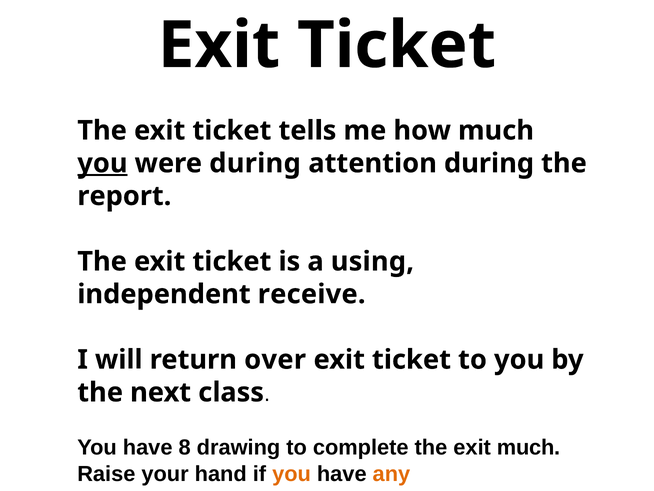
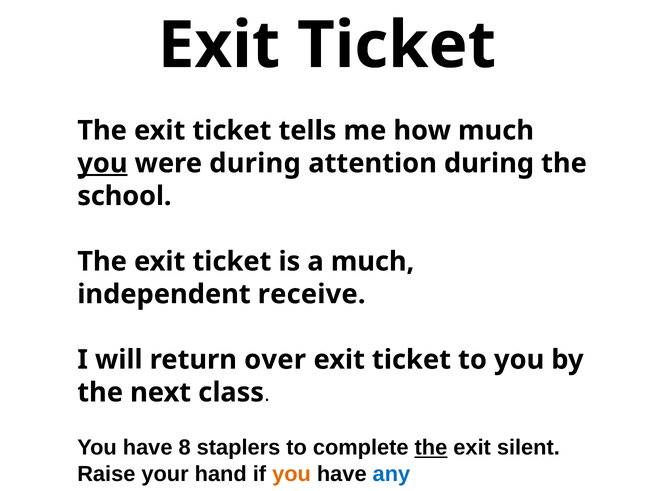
report: report -> school
a using: using -> much
drawing: drawing -> staplers
the at (431, 447) underline: none -> present
exit much: much -> silent
any colour: orange -> blue
